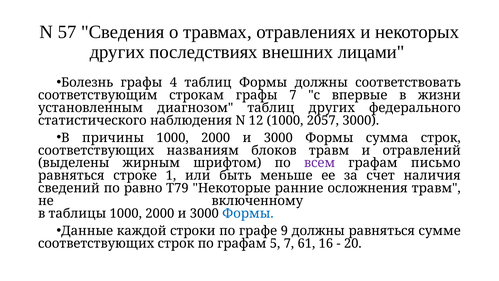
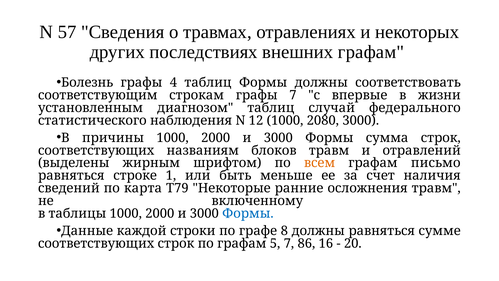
внешних лицами: лицами -> графам
таблиц других: других -> случай
2057: 2057 -> 2080
всем colour: purple -> orange
равно: равно -> карта
9: 9 -> 8
61: 61 -> 86
